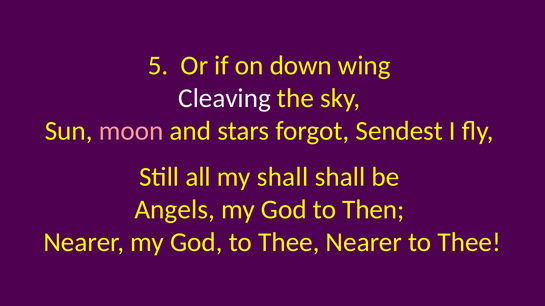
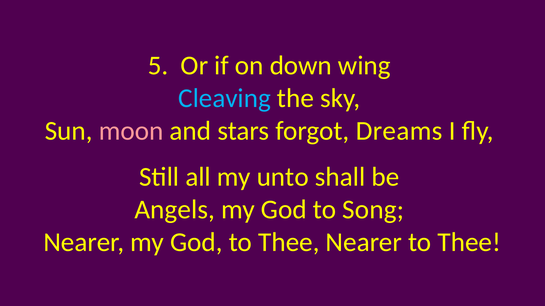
Cleaving colour: white -> light blue
Sendest: Sendest -> Dreams
my shall: shall -> unto
Then: Then -> Song
